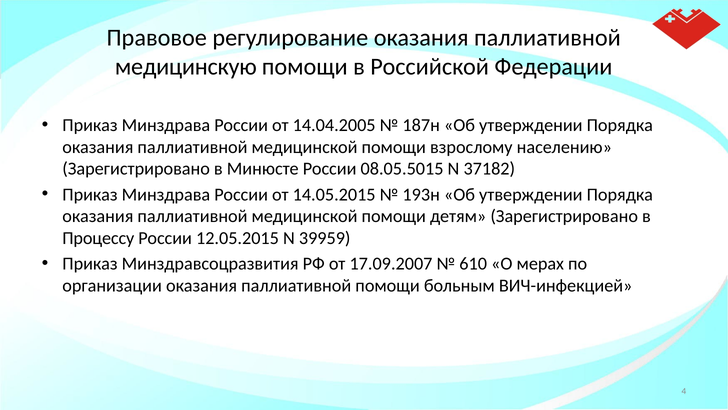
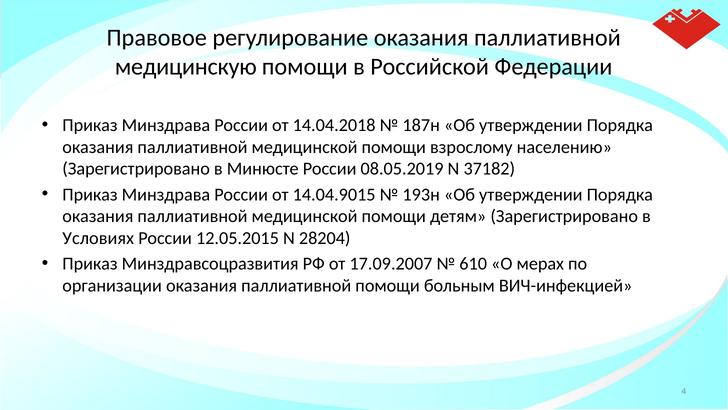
14.04.2005: 14.04.2005 -> 14.04.2018
08.05.5015: 08.05.5015 -> 08.05.2019
14.05.2015: 14.05.2015 -> 14.04.9015
Процессу: Процессу -> Условиях
39959: 39959 -> 28204
